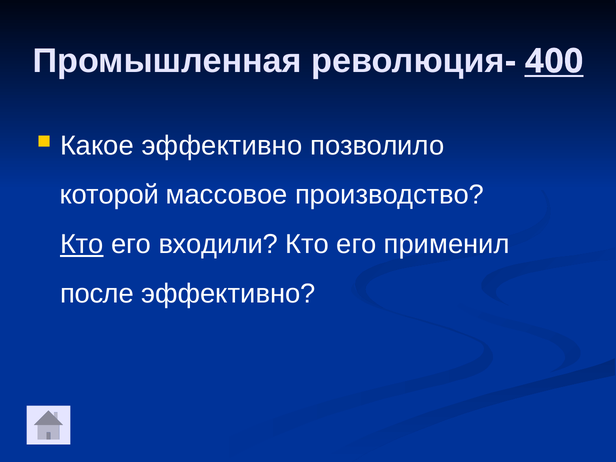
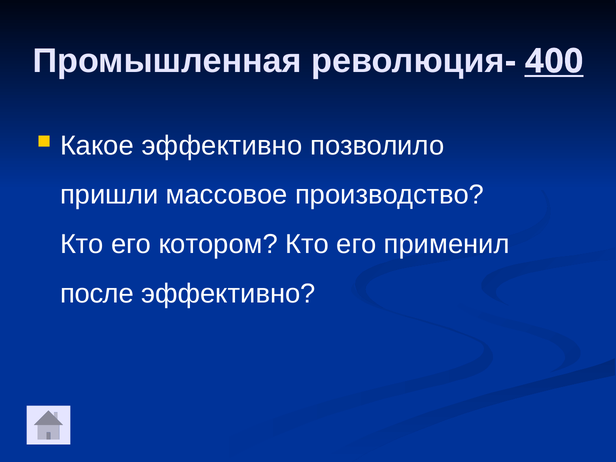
которой: которой -> пришли
Кто at (82, 244) underline: present -> none
входили: входили -> котором
